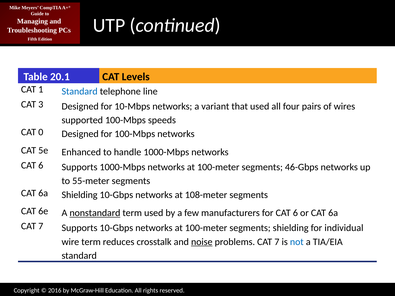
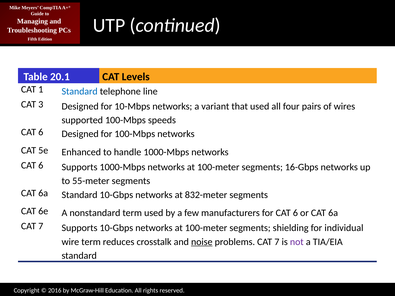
0 at (41, 132): 0 -> 6
46-Gbps: 46-Gbps -> 16-Gbps
6a Shielding: Shielding -> Standard
108-meter: 108-meter -> 832-meter
nonstandard underline: present -> none
not colour: blue -> purple
